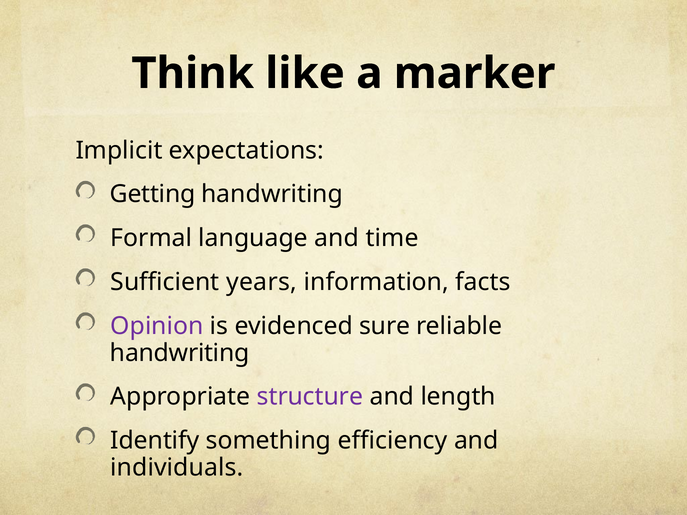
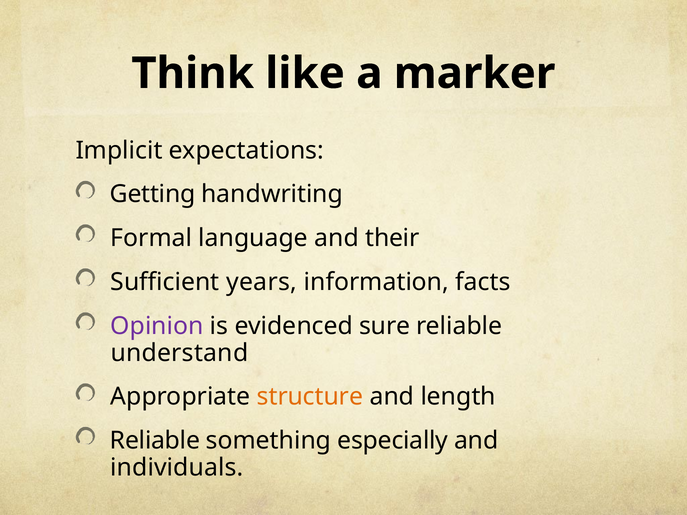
time: time -> their
handwriting at (180, 353): handwriting -> understand
structure colour: purple -> orange
Identify at (155, 441): Identify -> Reliable
efficiency: efficiency -> especially
